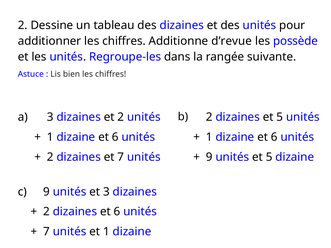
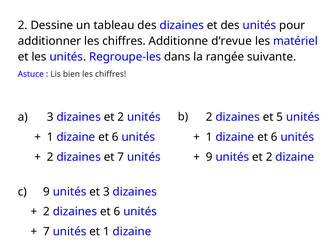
possède: possède -> matériel
unités et 5: 5 -> 2
